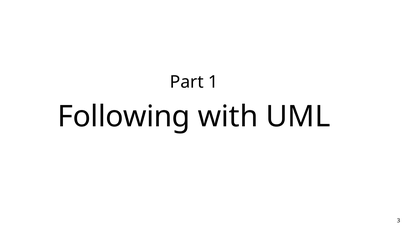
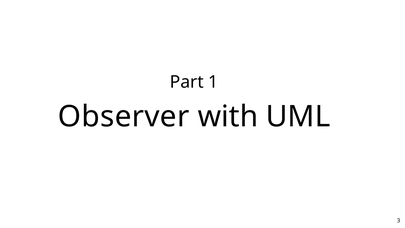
Following: Following -> Observer
